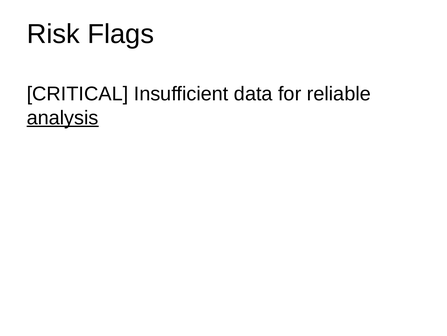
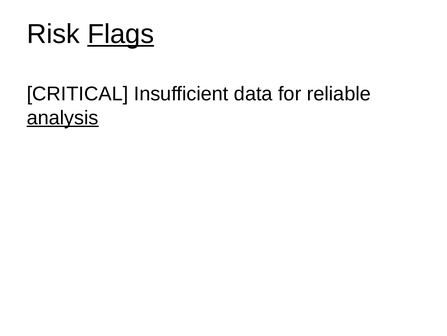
Flags underline: none -> present
